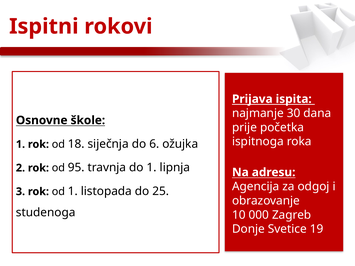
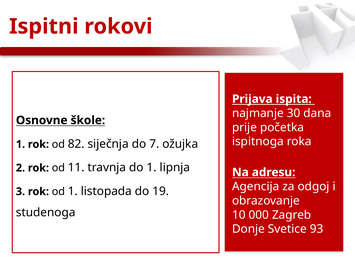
18: 18 -> 82
6: 6 -> 7
95: 95 -> 11
25: 25 -> 19
19: 19 -> 93
